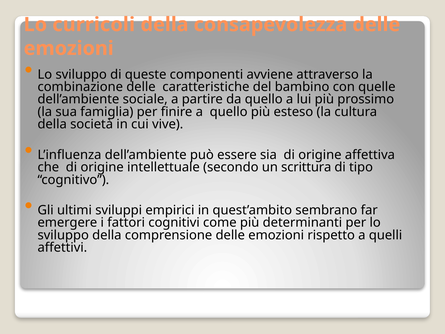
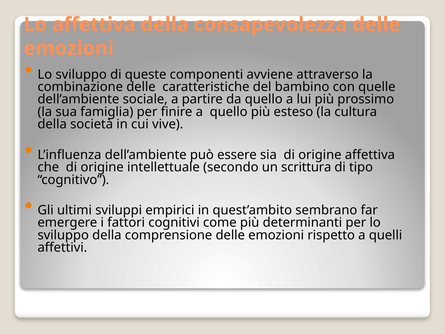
Lo curricoli: curricoli -> affettiva
